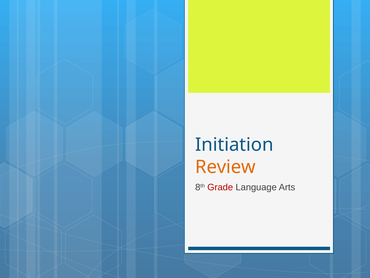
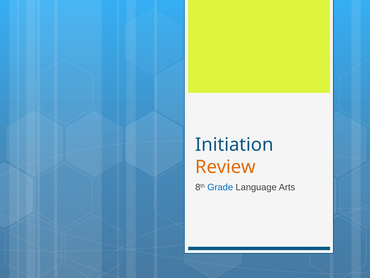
Grade colour: red -> blue
